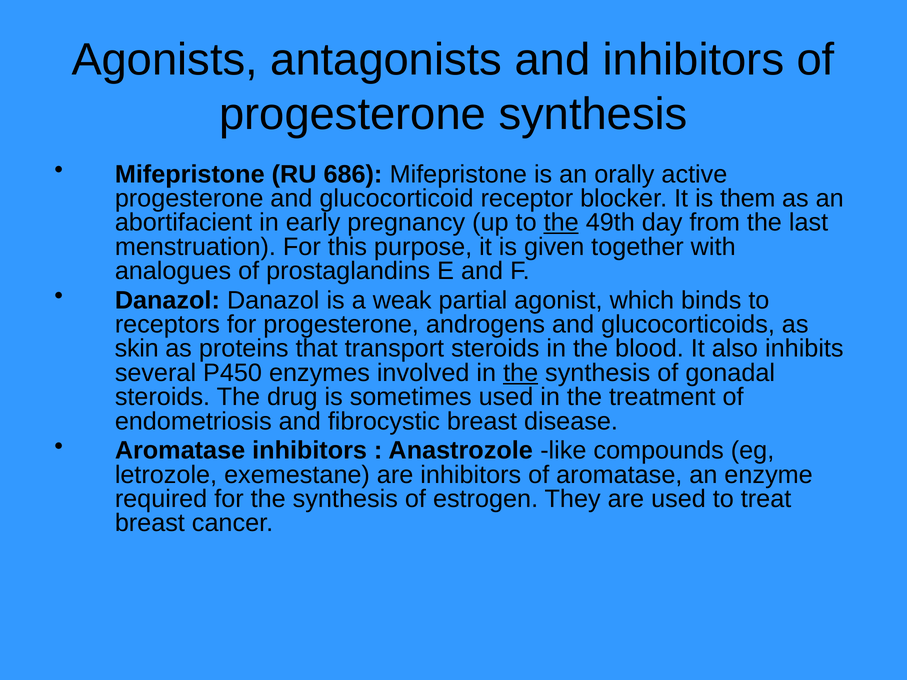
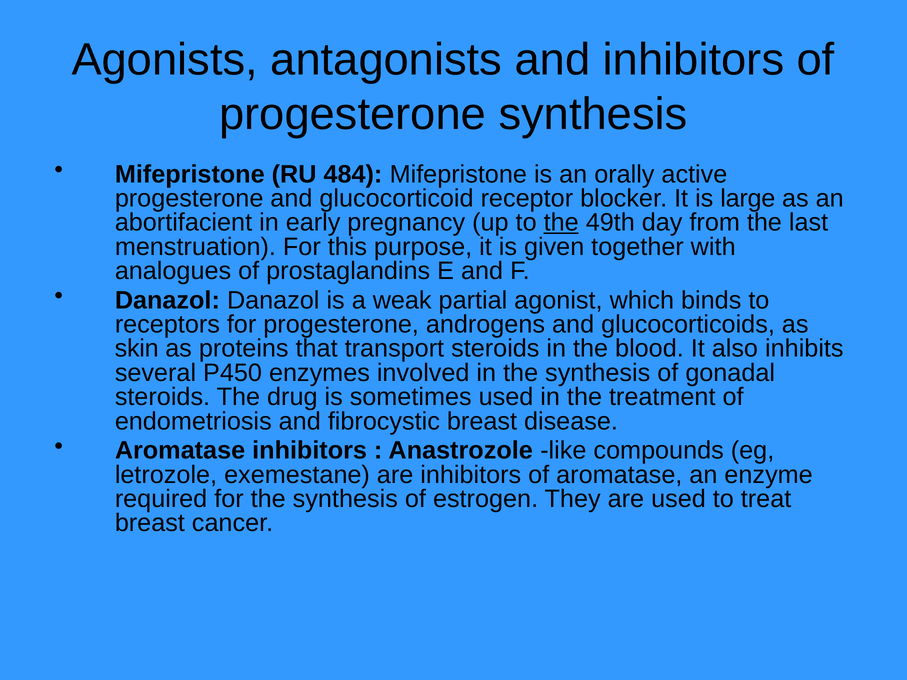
686: 686 -> 484
them: them -> large
the at (521, 373) underline: present -> none
